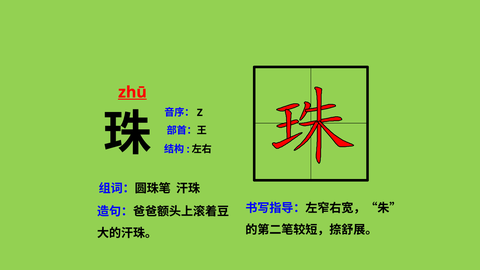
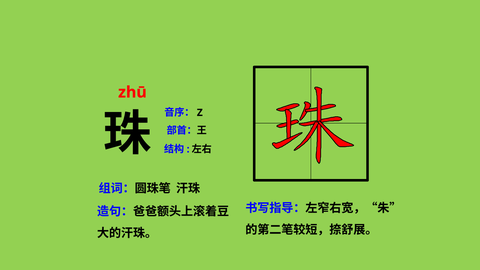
zhū underline: present -> none
